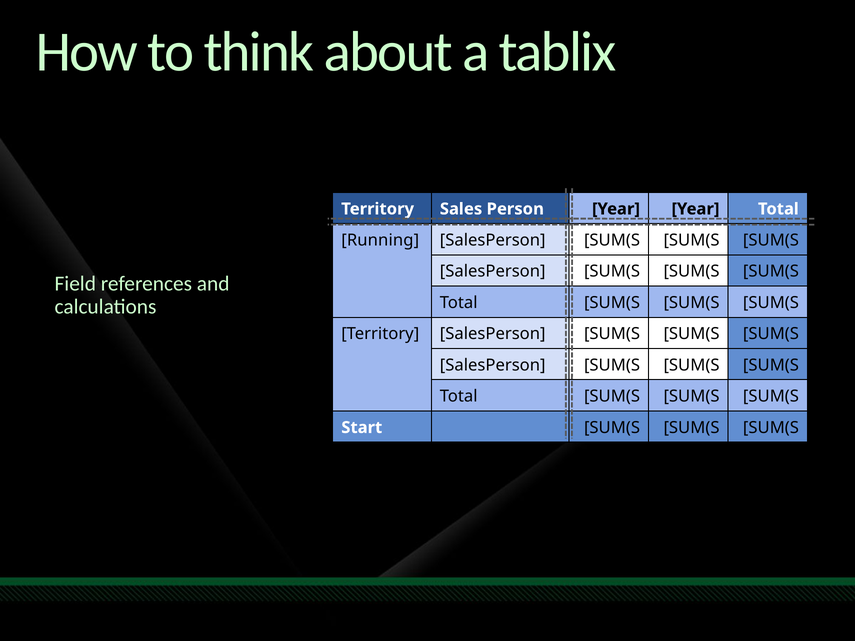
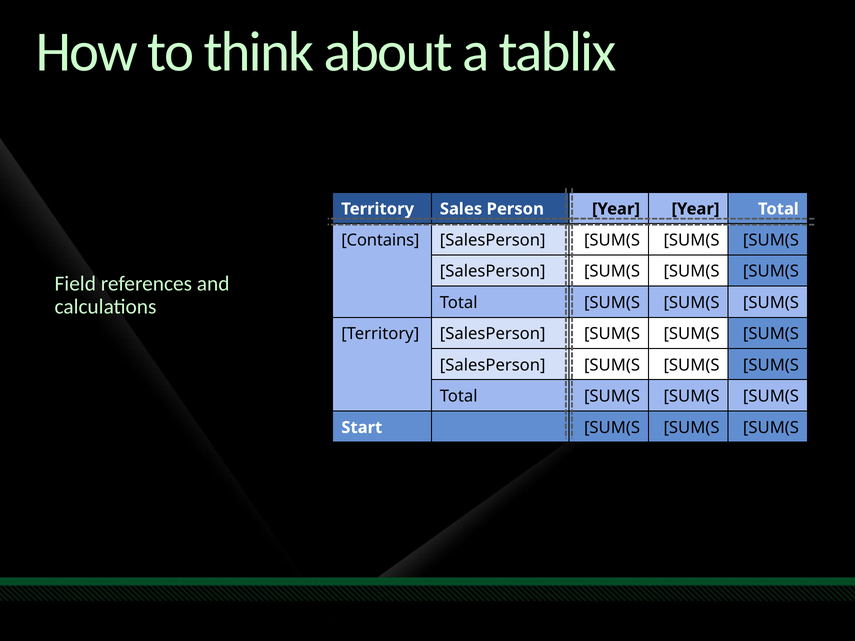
Running: Running -> Contains
